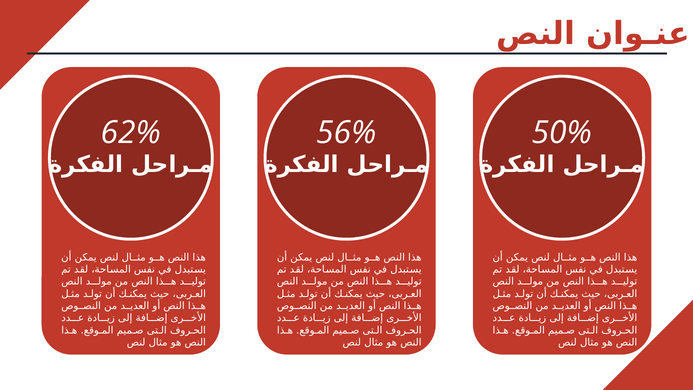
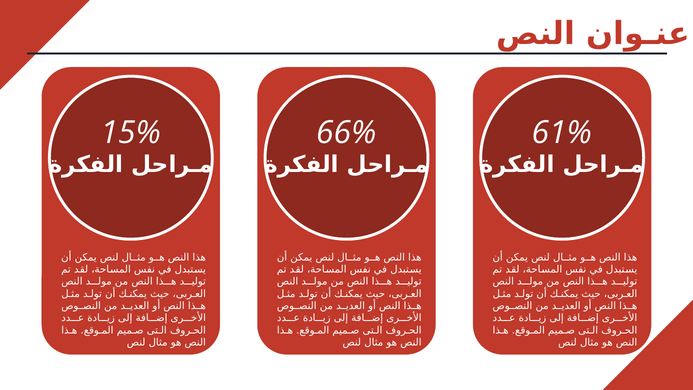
62%: 62% -> 15%
56%: 56% -> 66%
50%: 50% -> 61%
